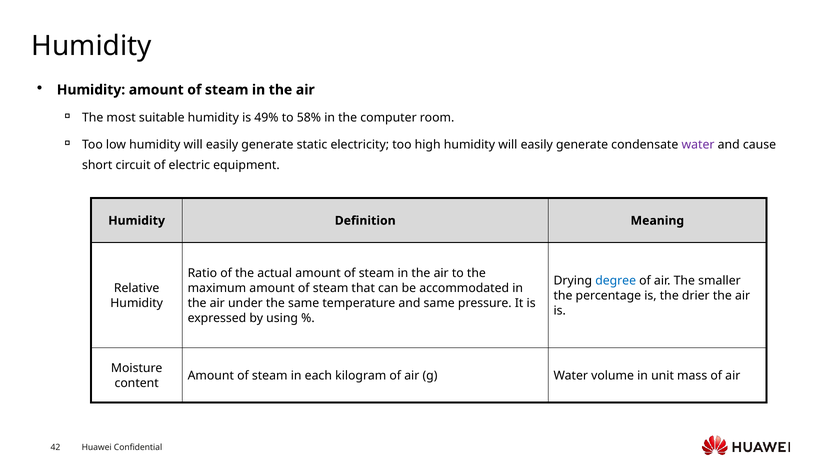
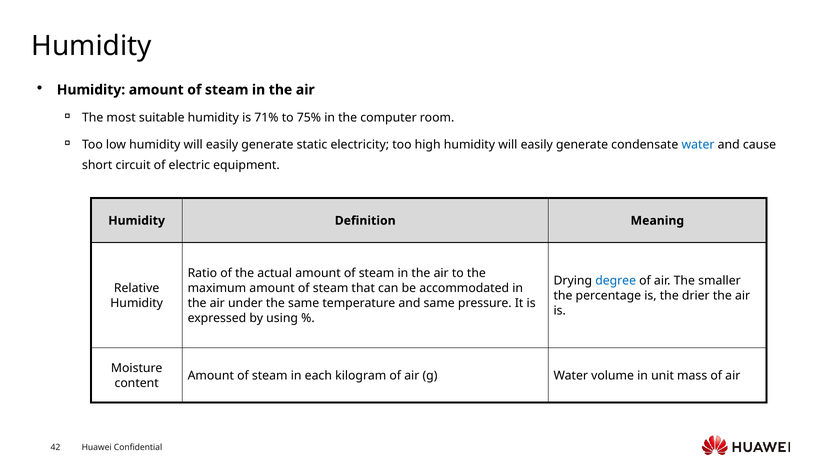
49%: 49% -> 71%
58%: 58% -> 75%
water at (698, 144) colour: purple -> blue
